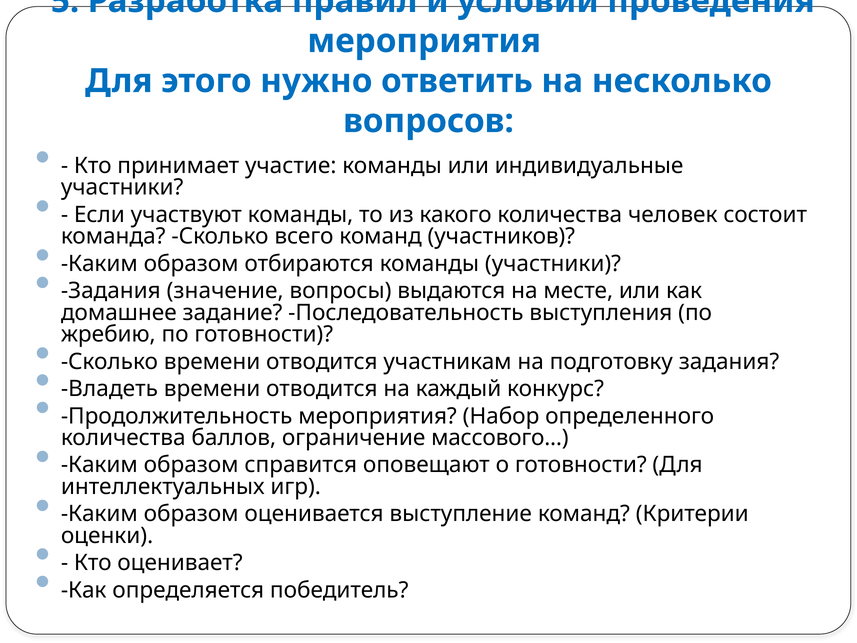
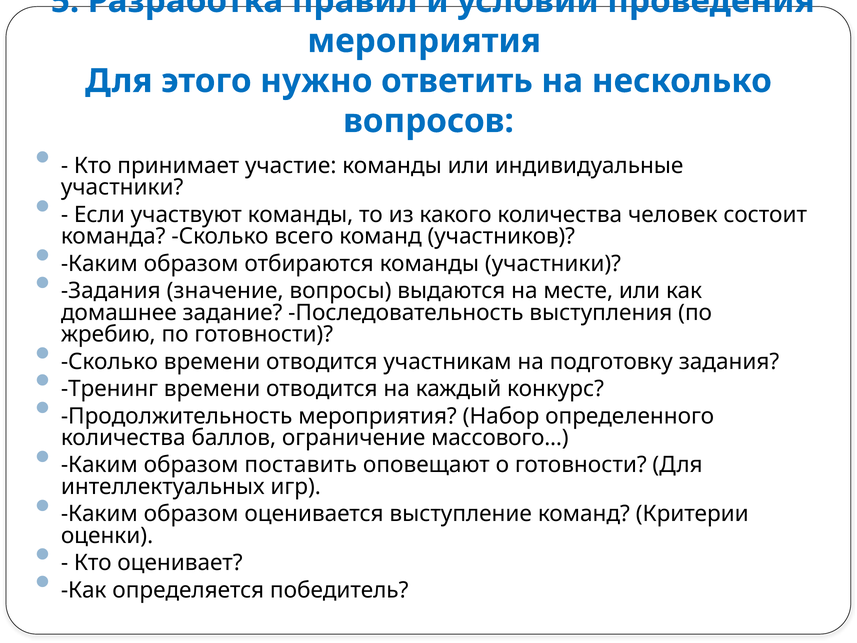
Владеть: Владеть -> Тренинг
справится: справится -> поставить
